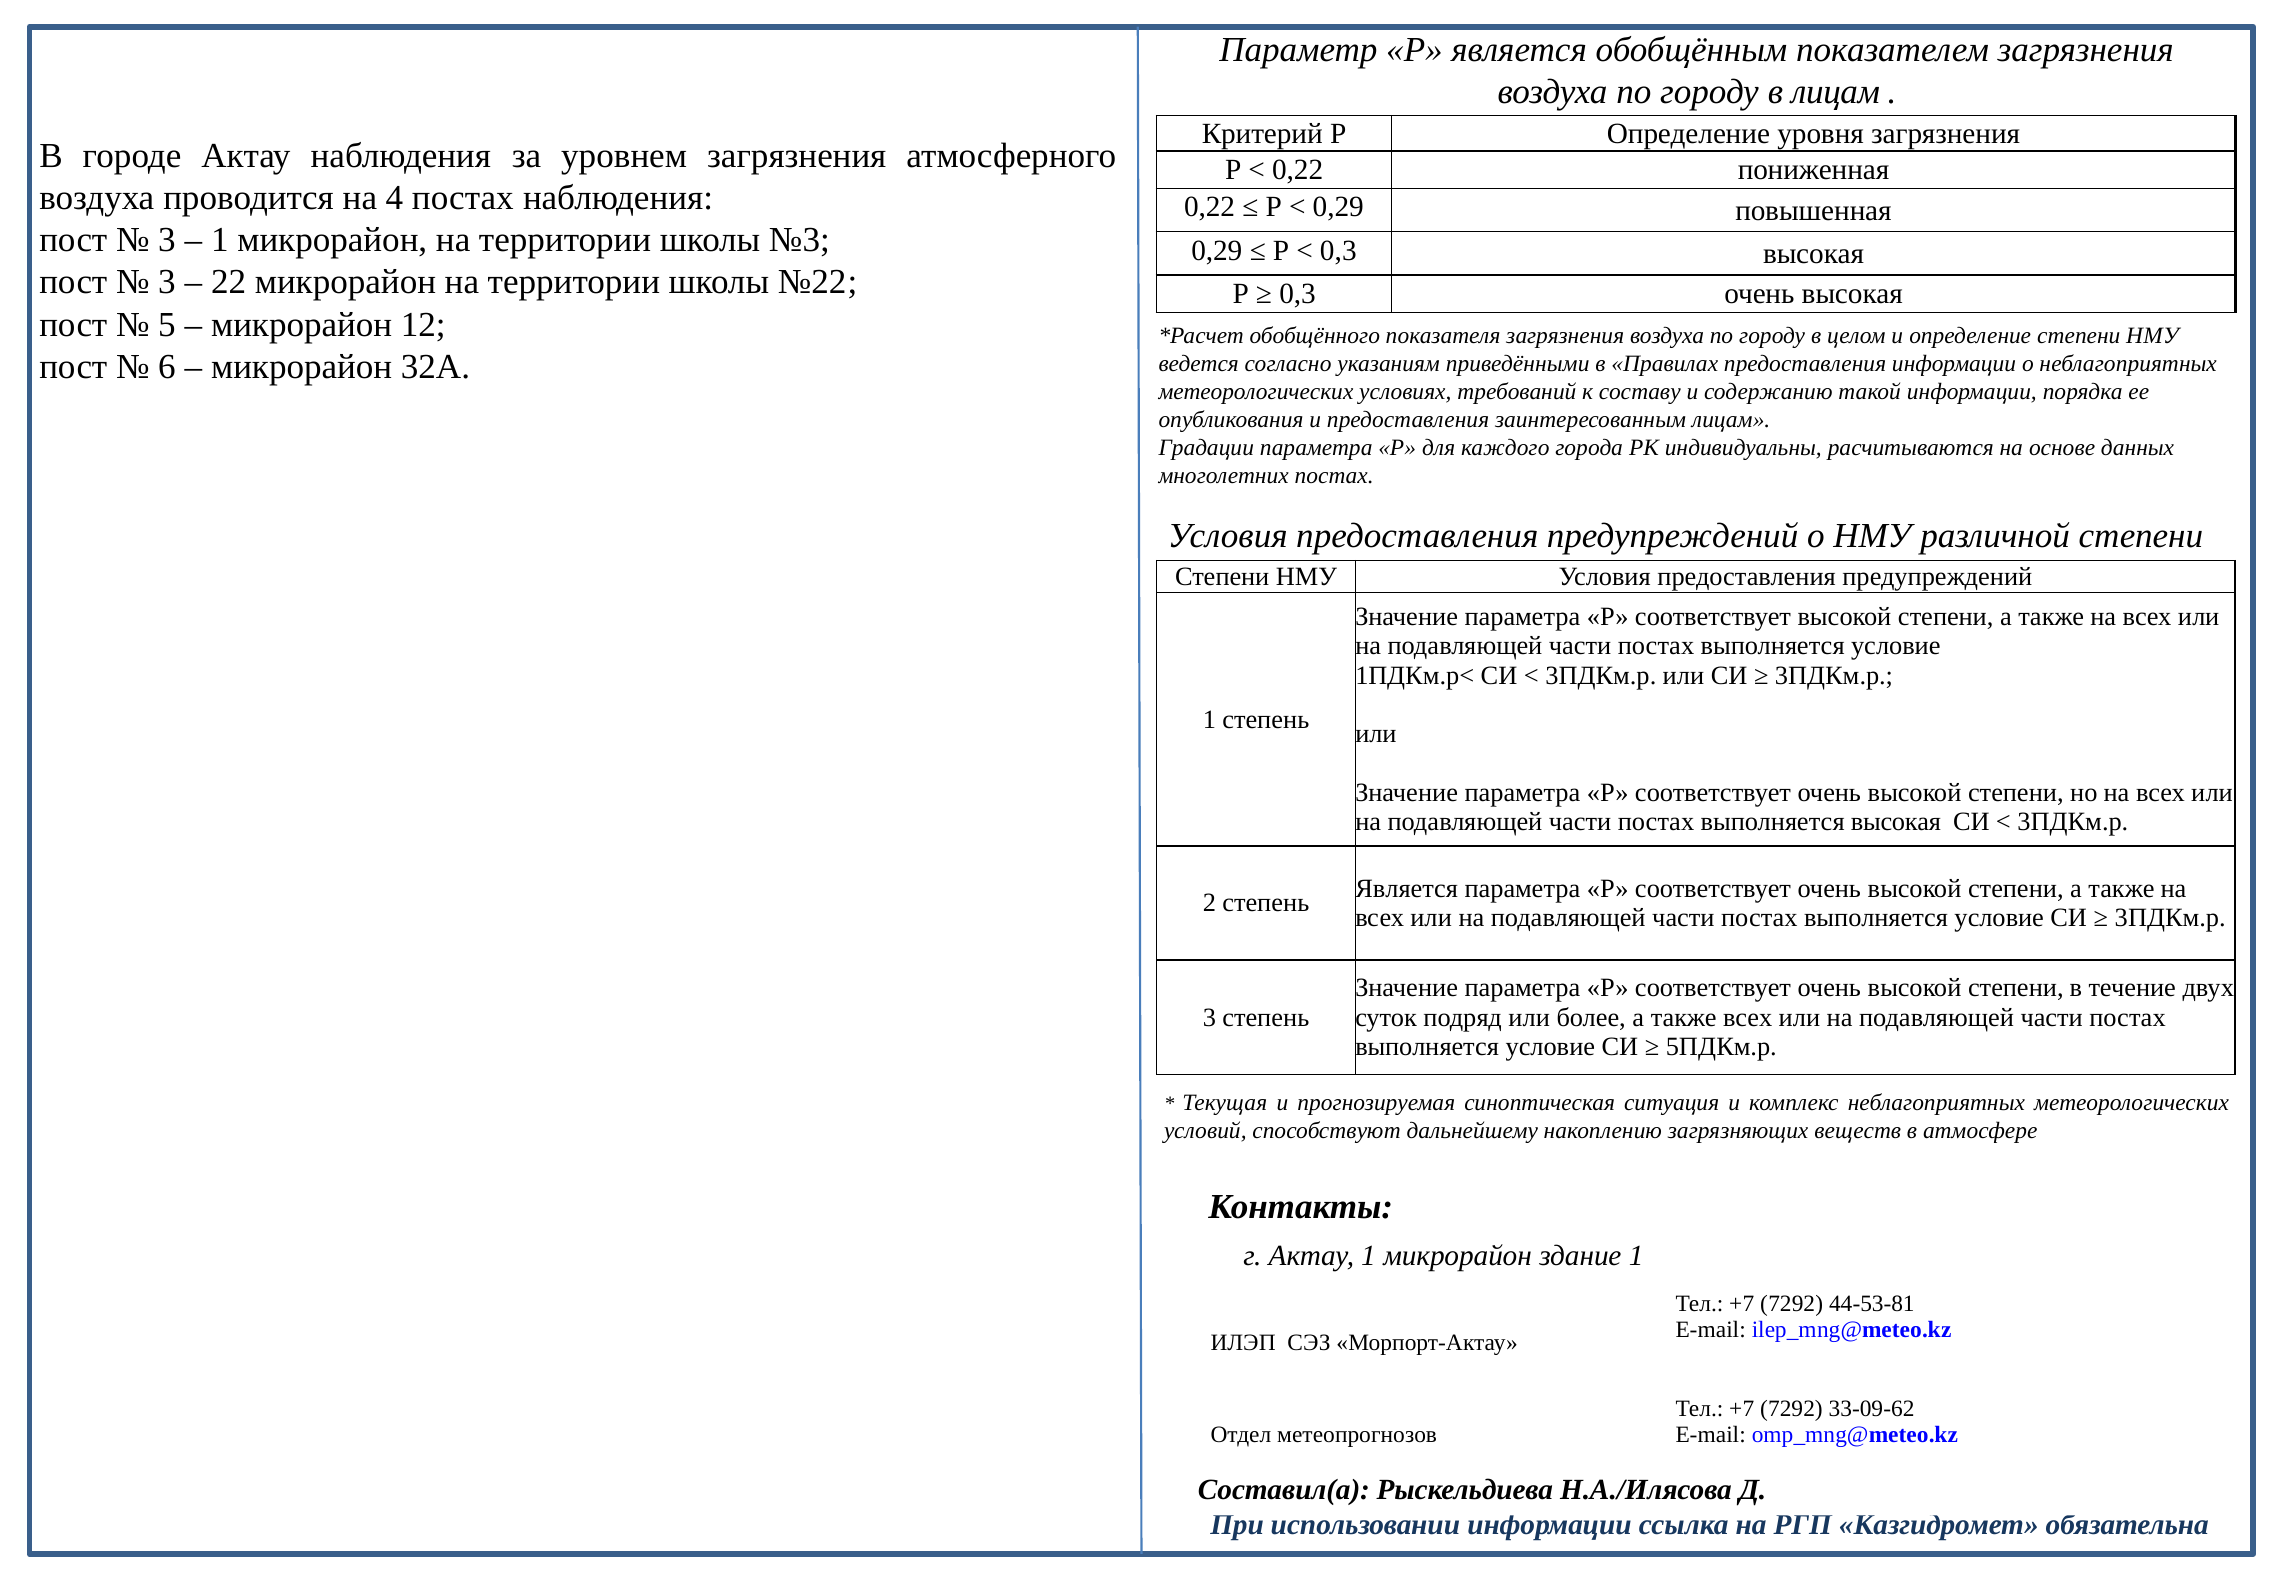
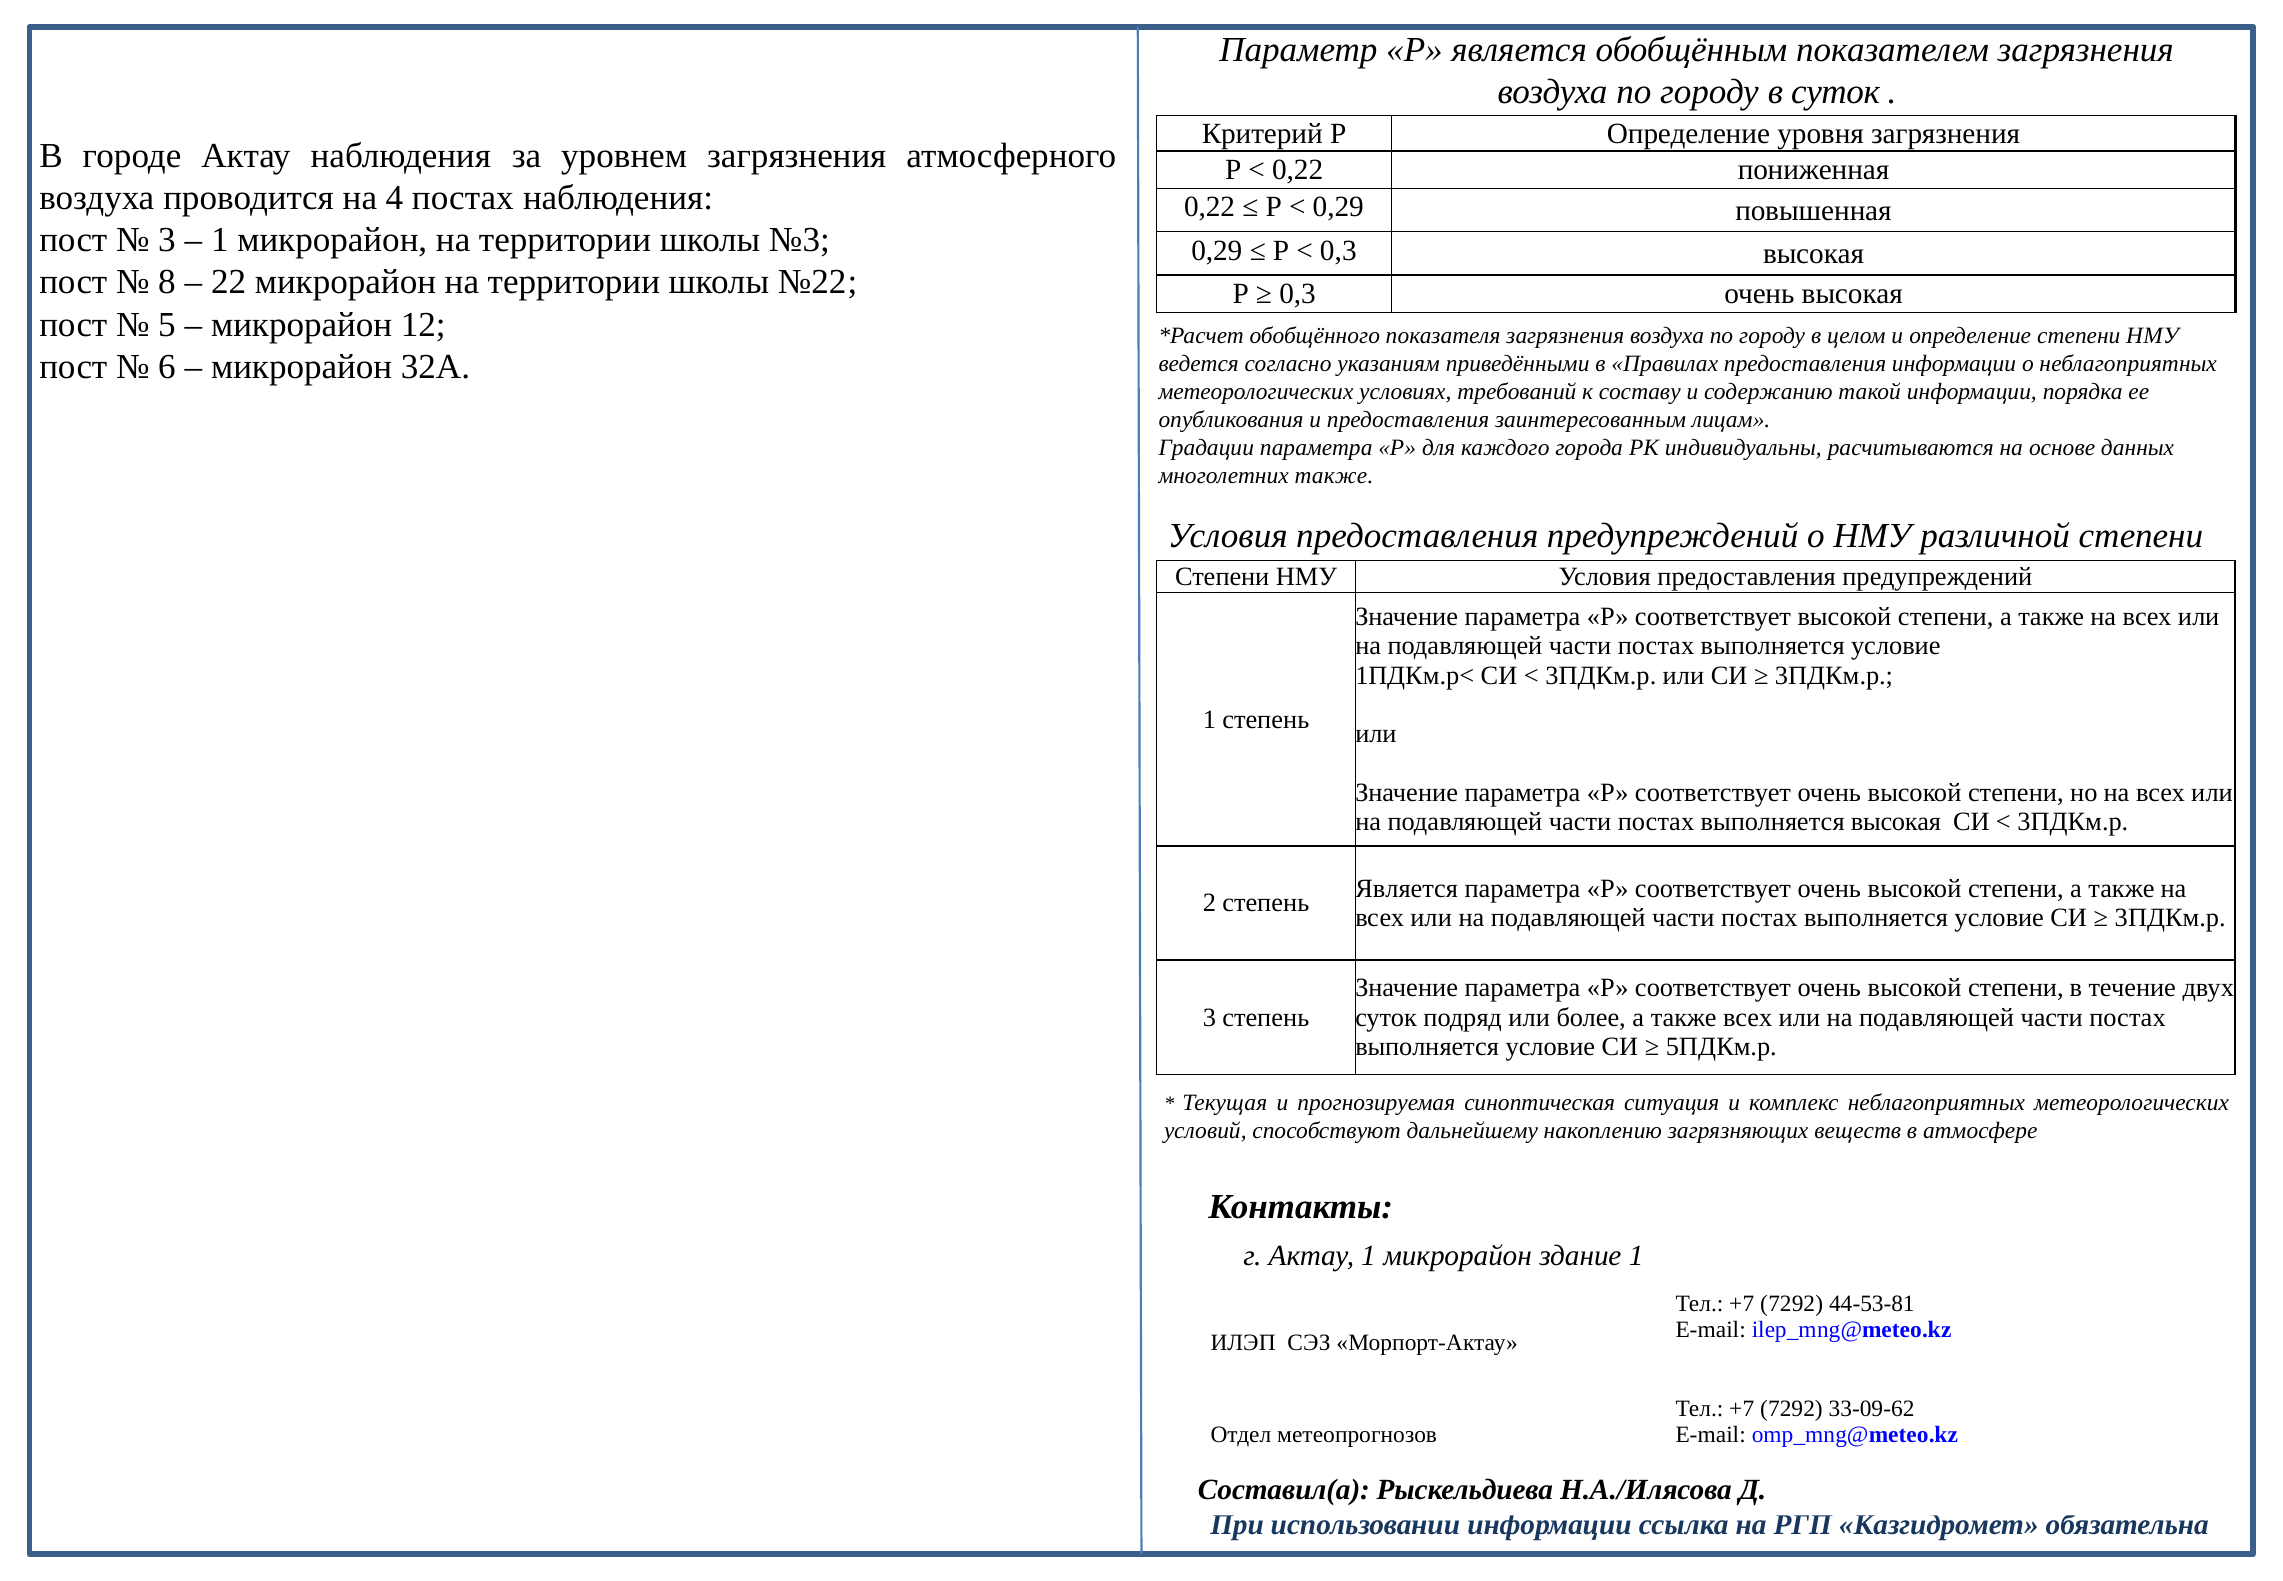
в лицам: лицам -> суток
3 at (167, 282): 3 -> 8
многолетних постах: постах -> также
